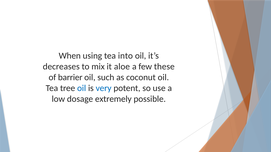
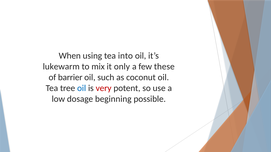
decreases: decreases -> lukewarm
aloe: aloe -> only
very colour: blue -> red
extremely: extremely -> beginning
